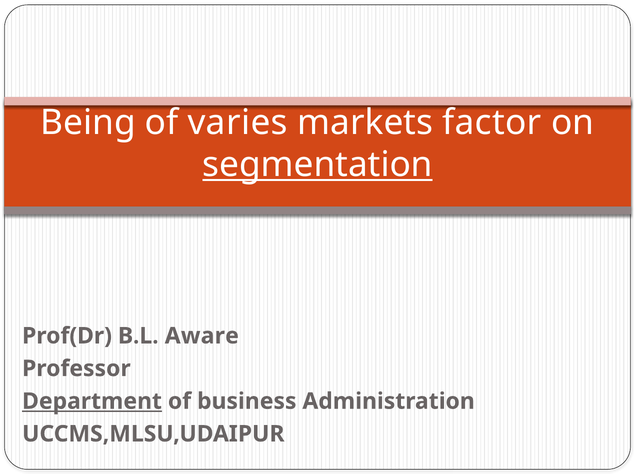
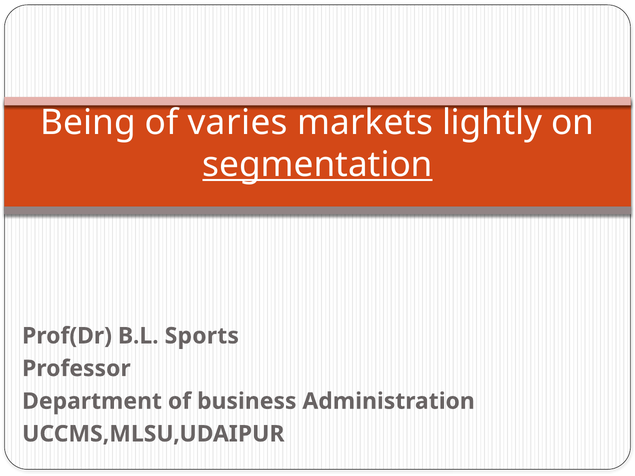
factor: factor -> lightly
Aware: Aware -> Sports
Department underline: present -> none
